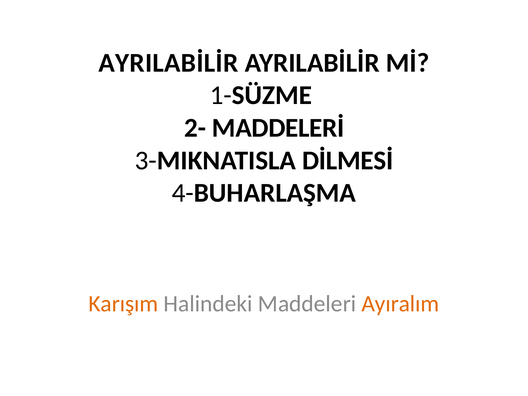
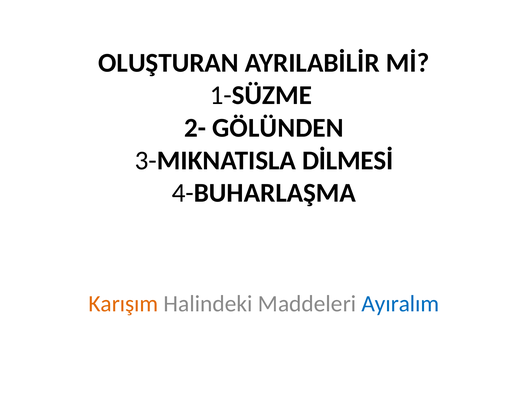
AYRILABİLİR at (168, 63): AYRILABİLİR -> OLUŞTURAN
MADDELERİ: MADDELERİ -> GÖLÜNDEN
Ayıralım colour: orange -> blue
